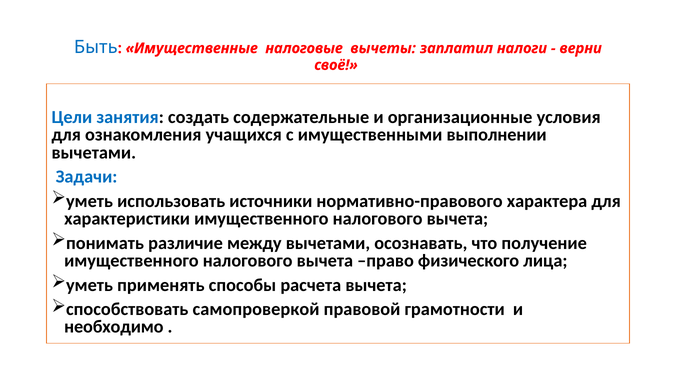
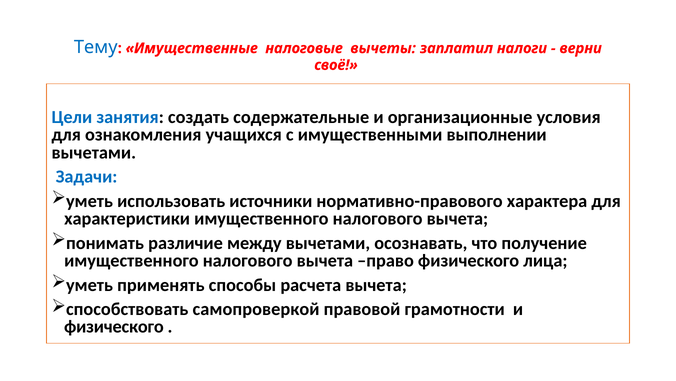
Быть: Быть -> Тему
необходимо at (114, 326): необходимо -> физического
